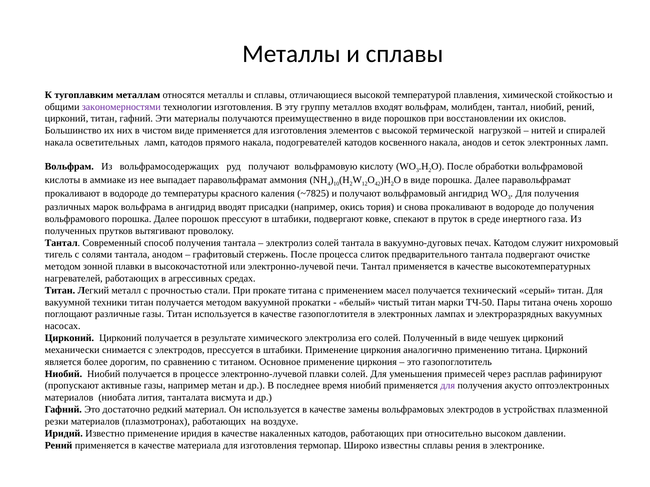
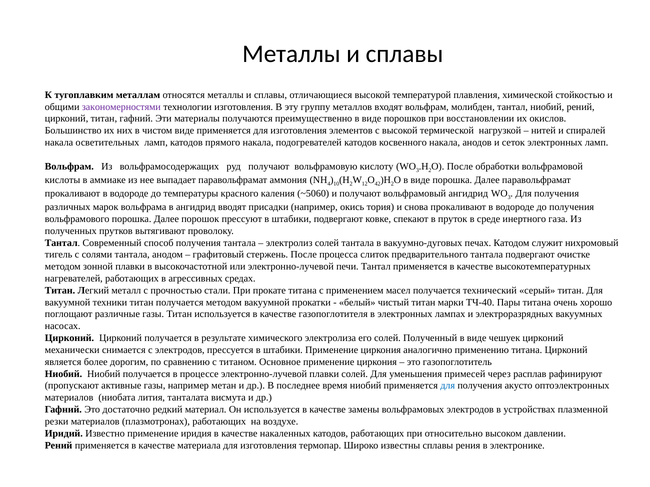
~7825: ~7825 -> ~5060
ТЧ-50: ТЧ-50 -> ТЧ-40
для at (448, 386) colour: purple -> blue
